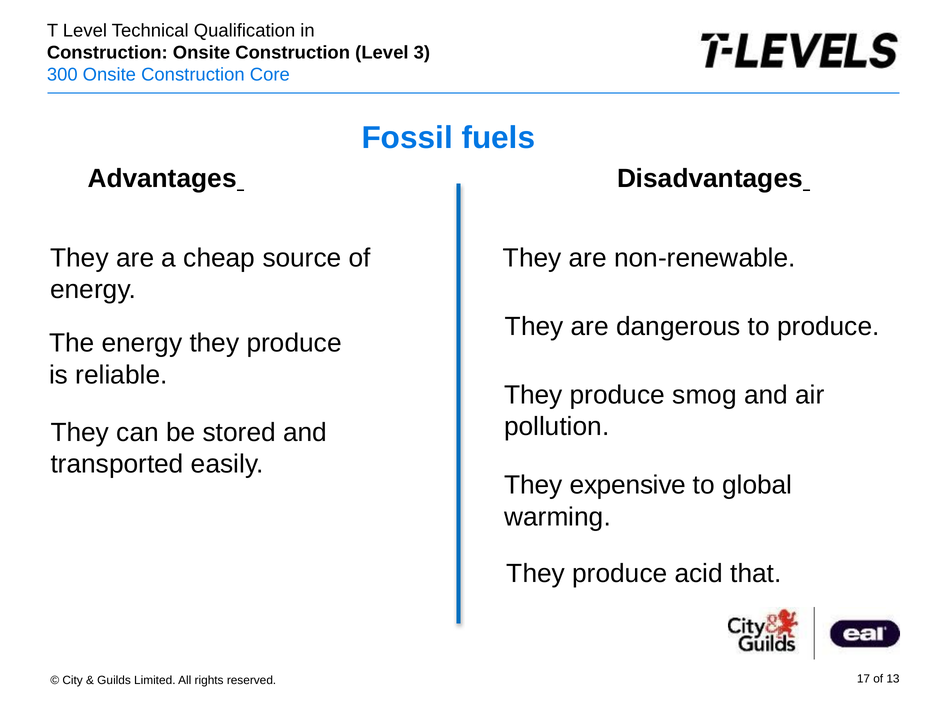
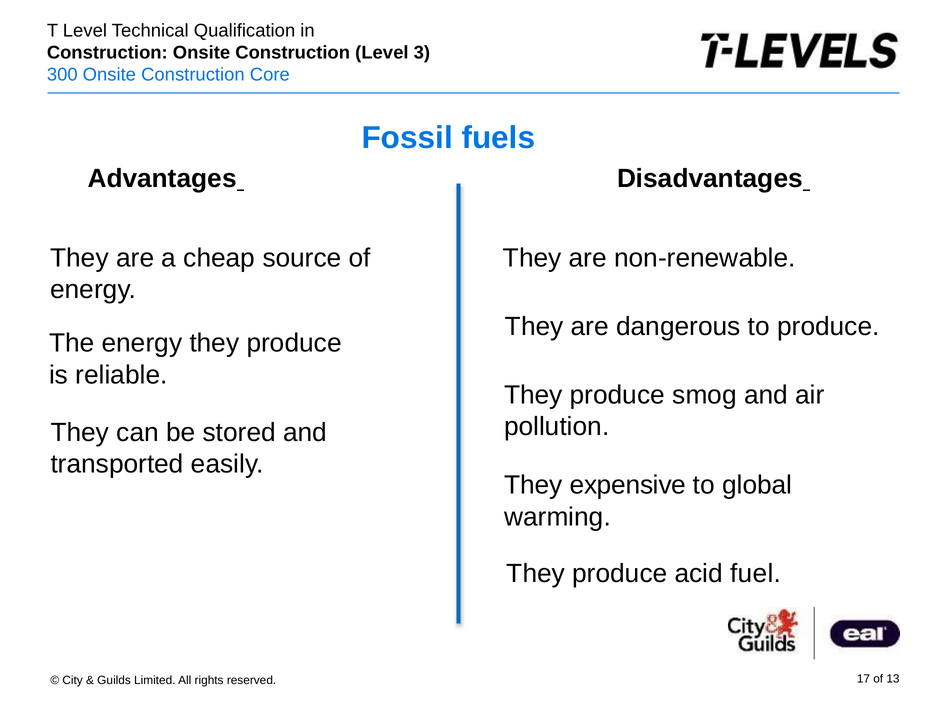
that: that -> fuel
